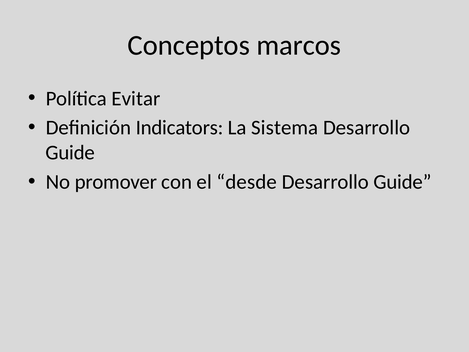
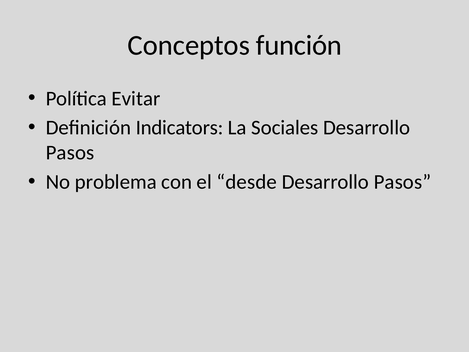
marcos: marcos -> función
Sistema: Sistema -> Sociales
Guide at (70, 153): Guide -> Pasos
promover: promover -> problema
Guide at (403, 182): Guide -> Pasos
